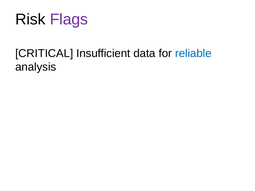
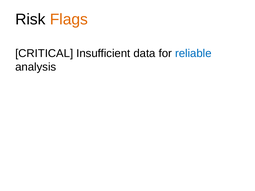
Flags colour: purple -> orange
